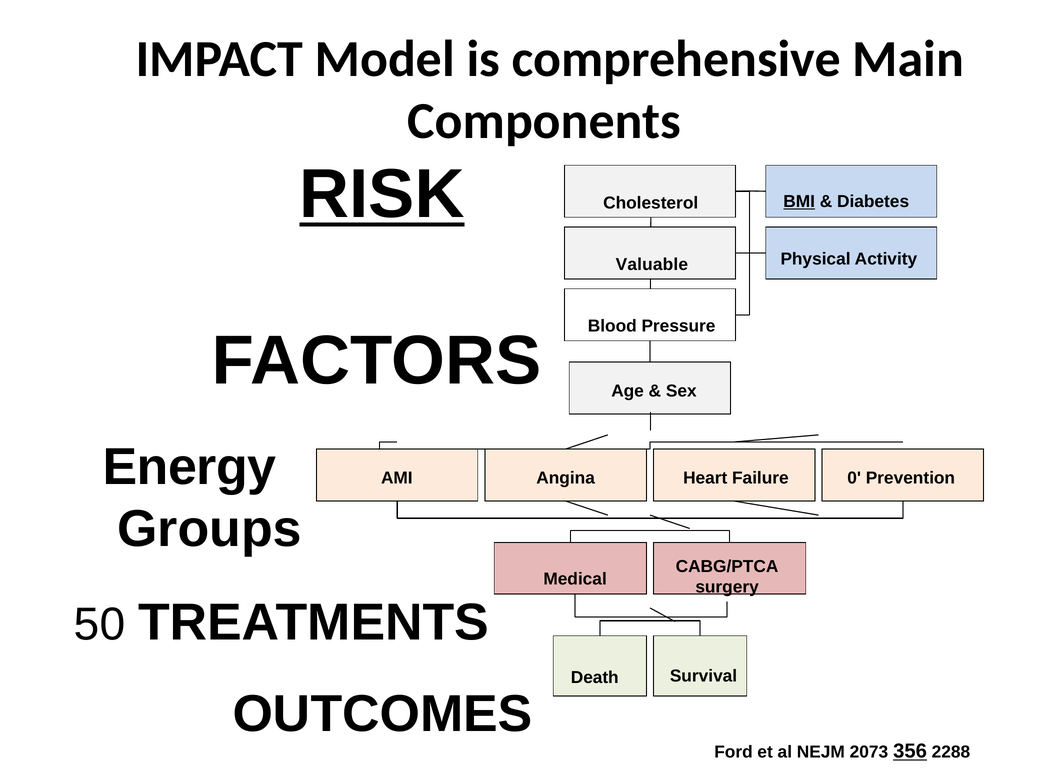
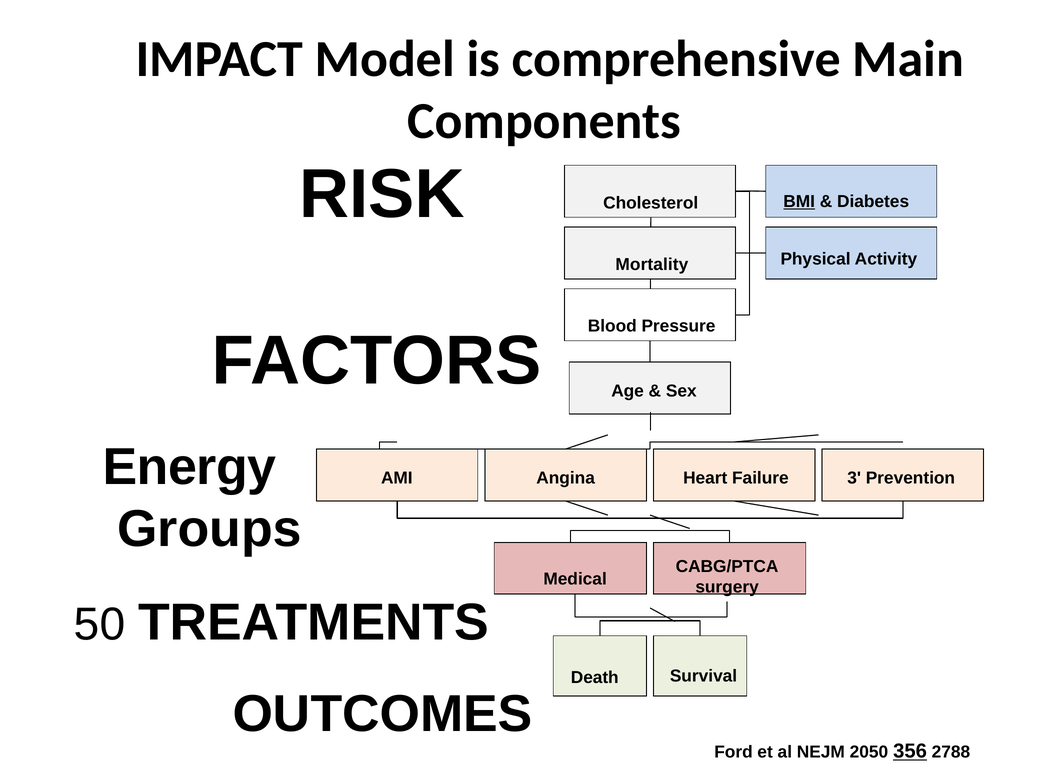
RISK underline: present -> none
Valuable: Valuable -> Mortality
0: 0 -> 3
2073: 2073 -> 2050
2288: 2288 -> 2788
